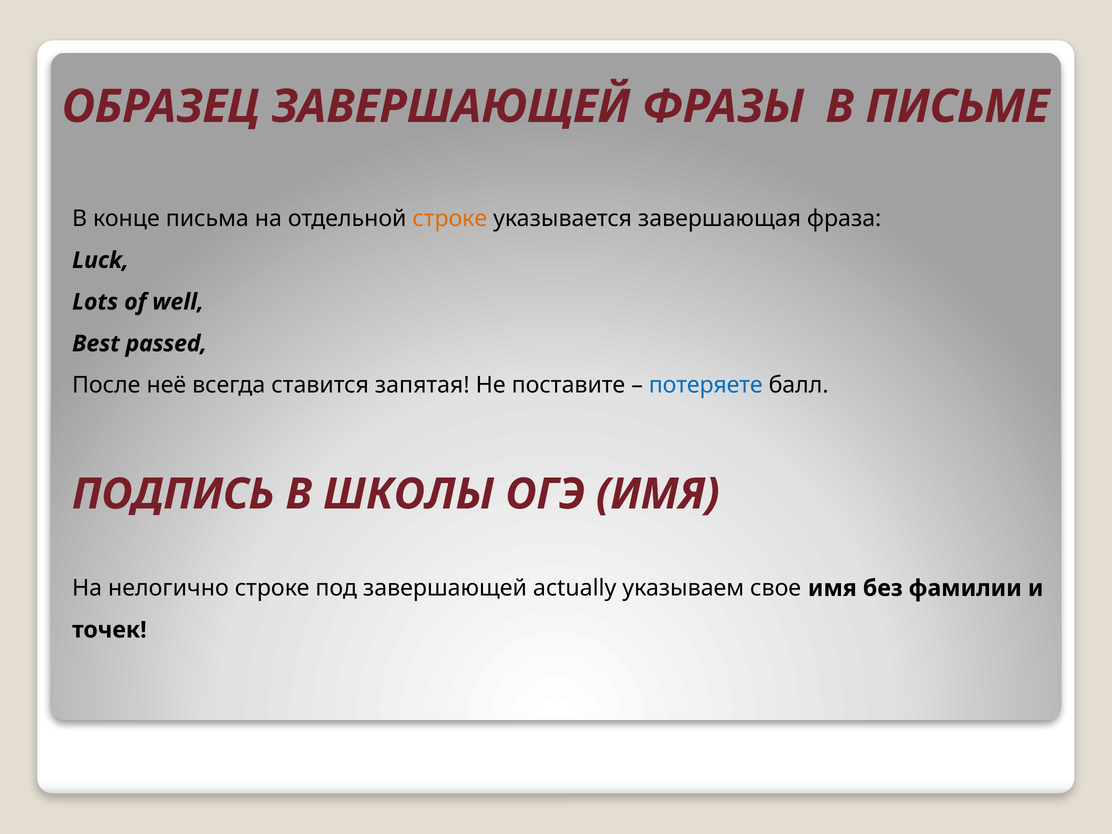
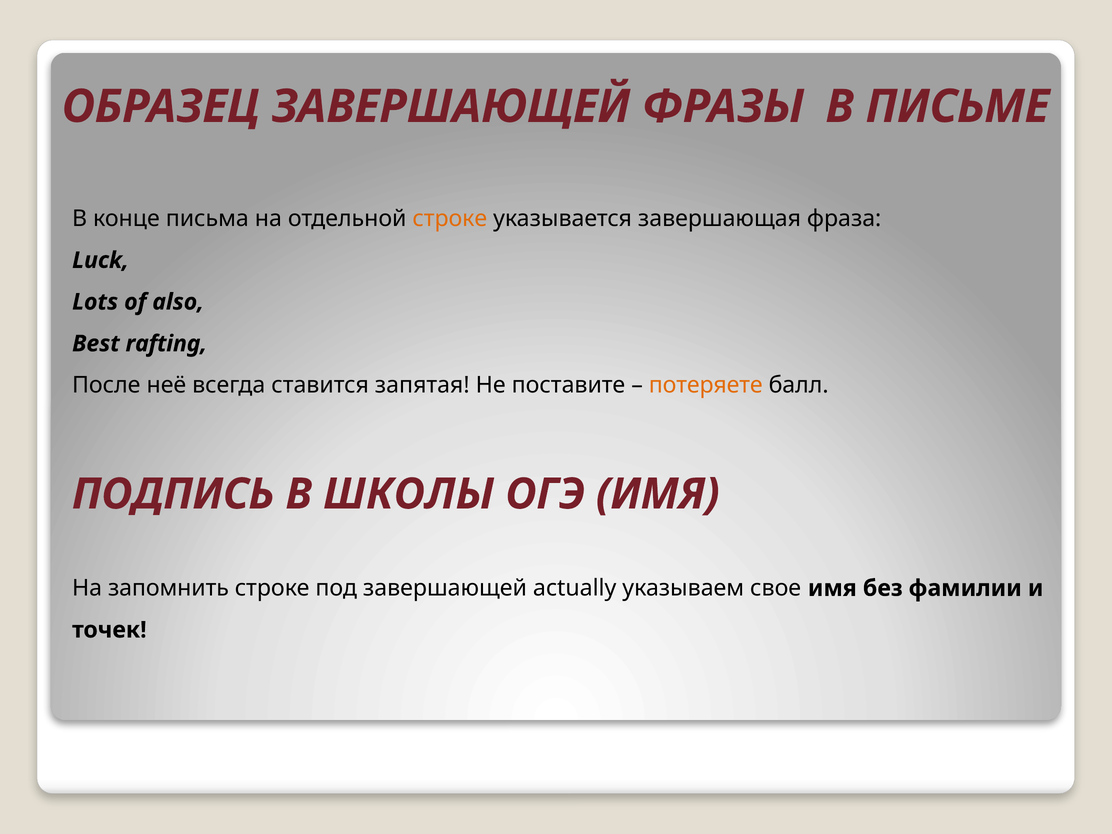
well: well -> also
passed: passed -> rafting
потеряете colour: blue -> orange
нелогично: нелогично -> запомнить
